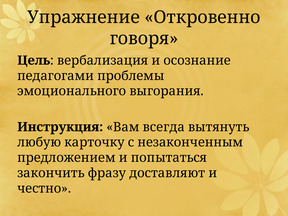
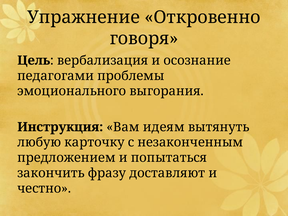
всегда: всегда -> идеям
